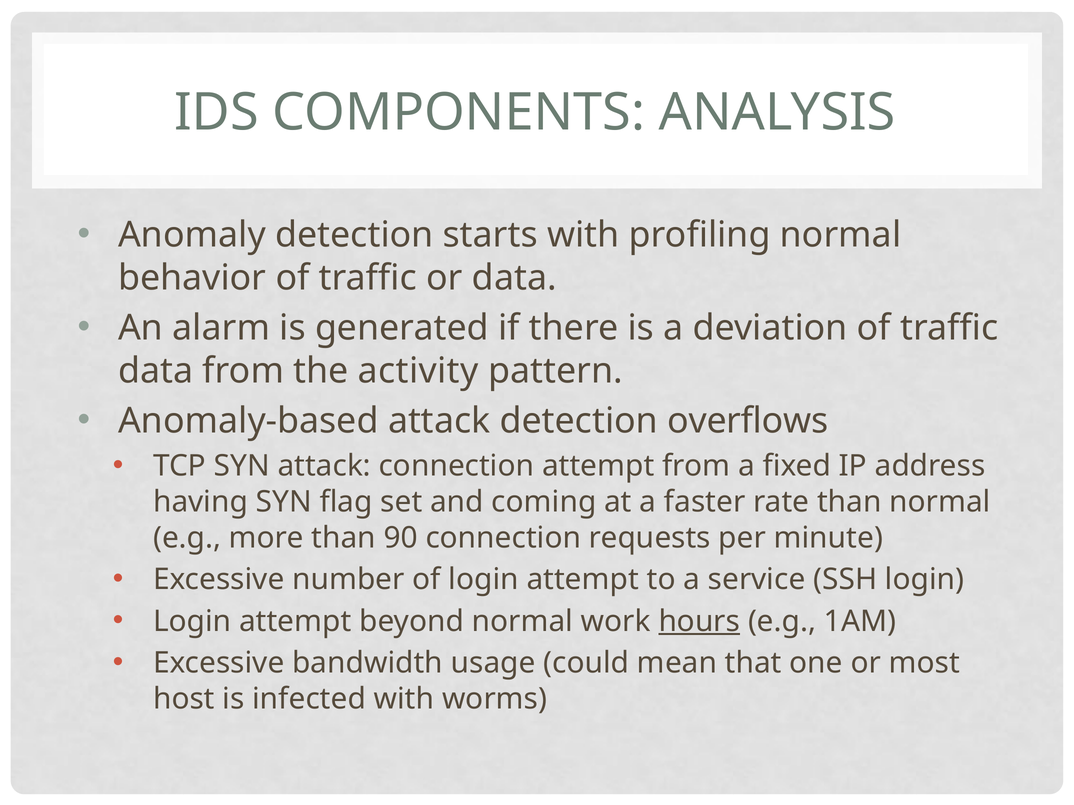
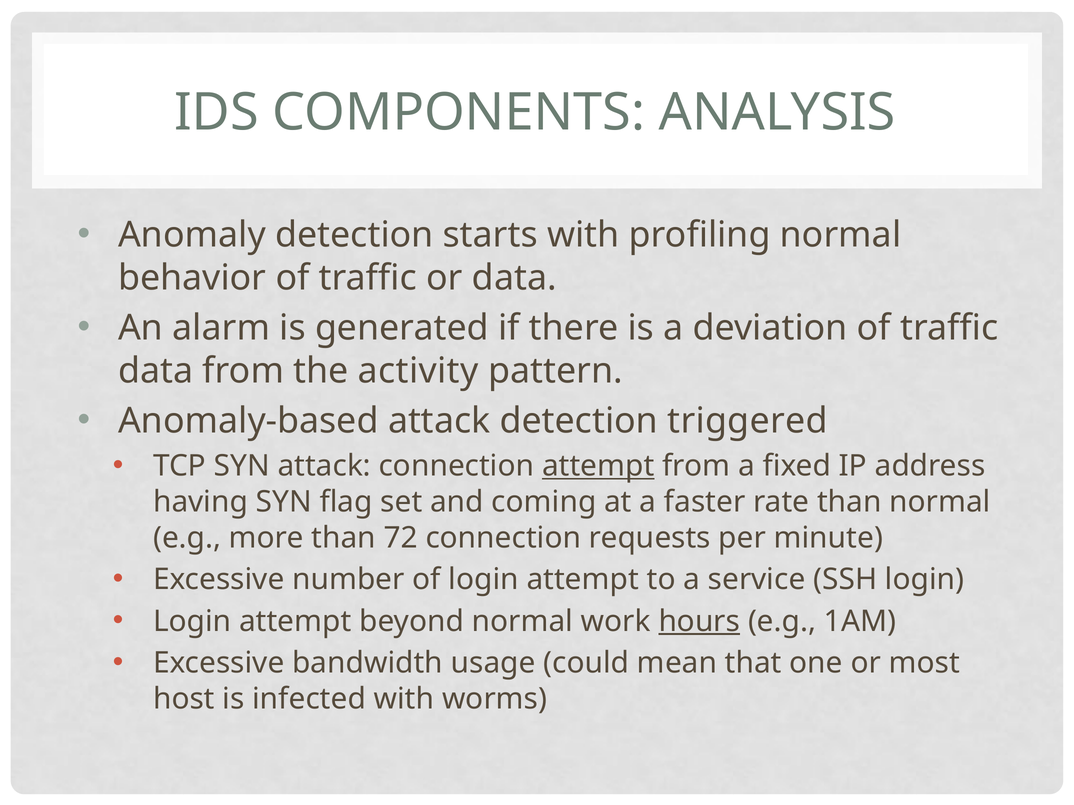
overflows: overflows -> triggered
attempt at (598, 466) underline: none -> present
90: 90 -> 72
